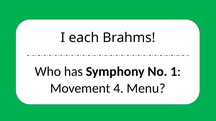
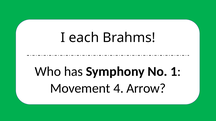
Menu: Menu -> Arrow
